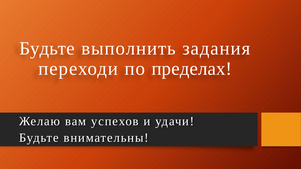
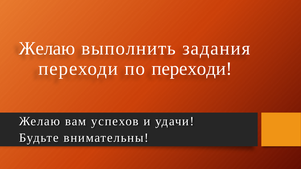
Будьте at (47, 49): Будьте -> Желаю
по пределах: пределах -> переходи
